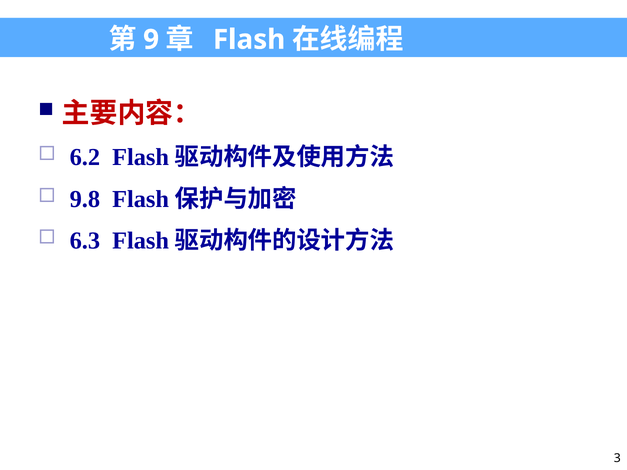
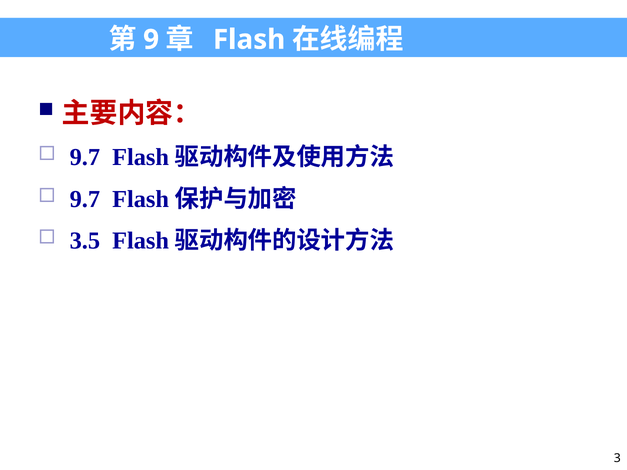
6.2 at (85, 157): 6.2 -> 9.7
9.8 at (85, 199): 9.8 -> 9.7
6.3: 6.3 -> 3.5
